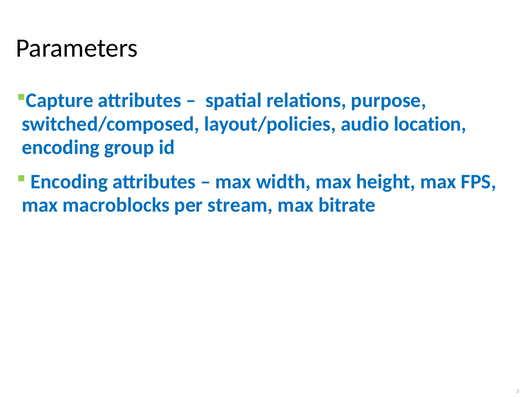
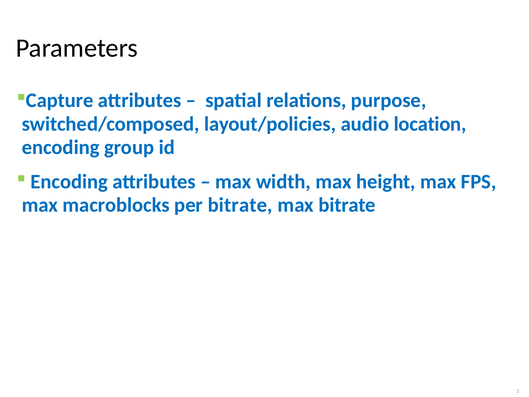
per stream: stream -> bitrate
